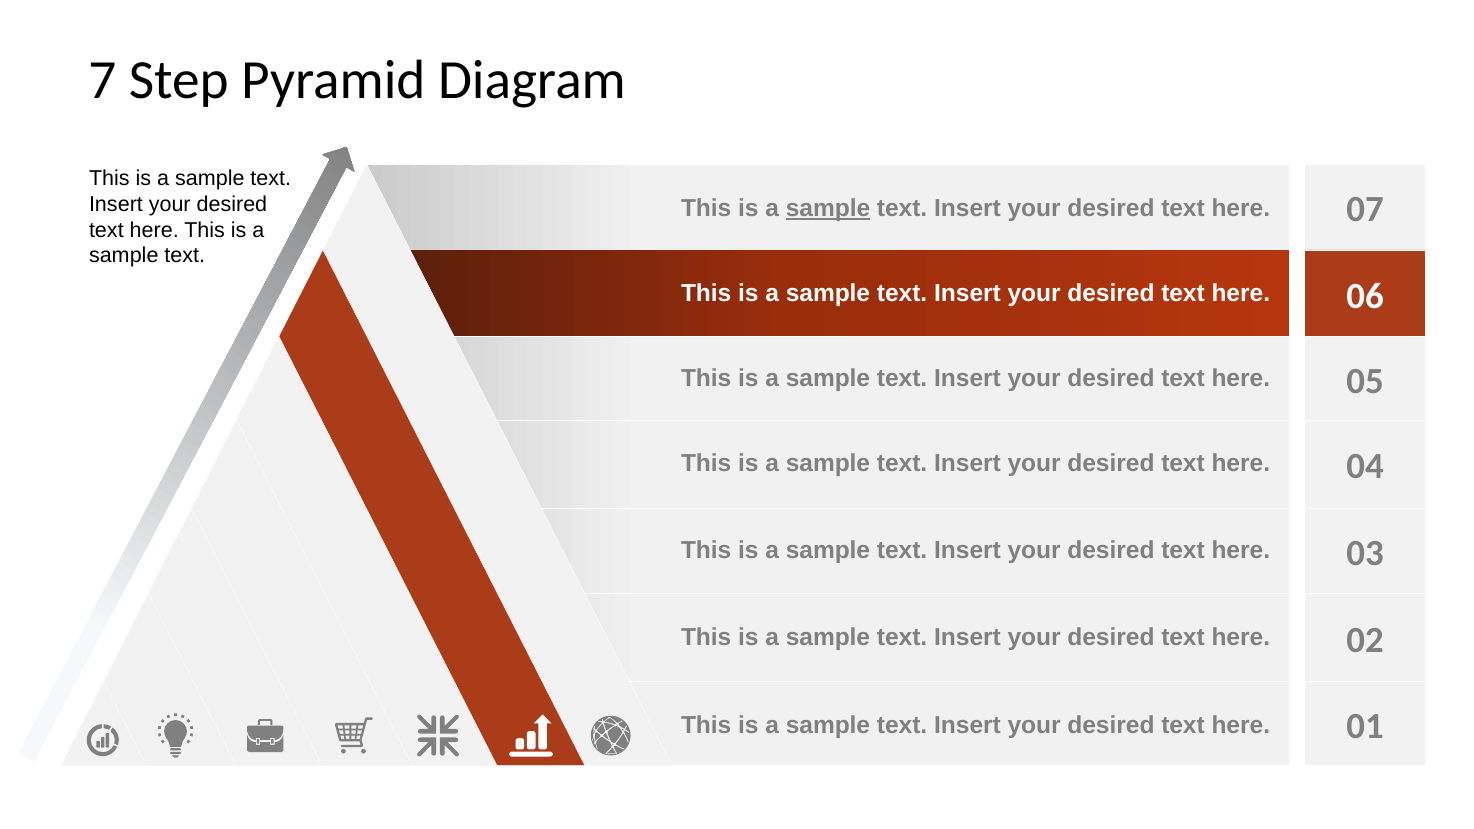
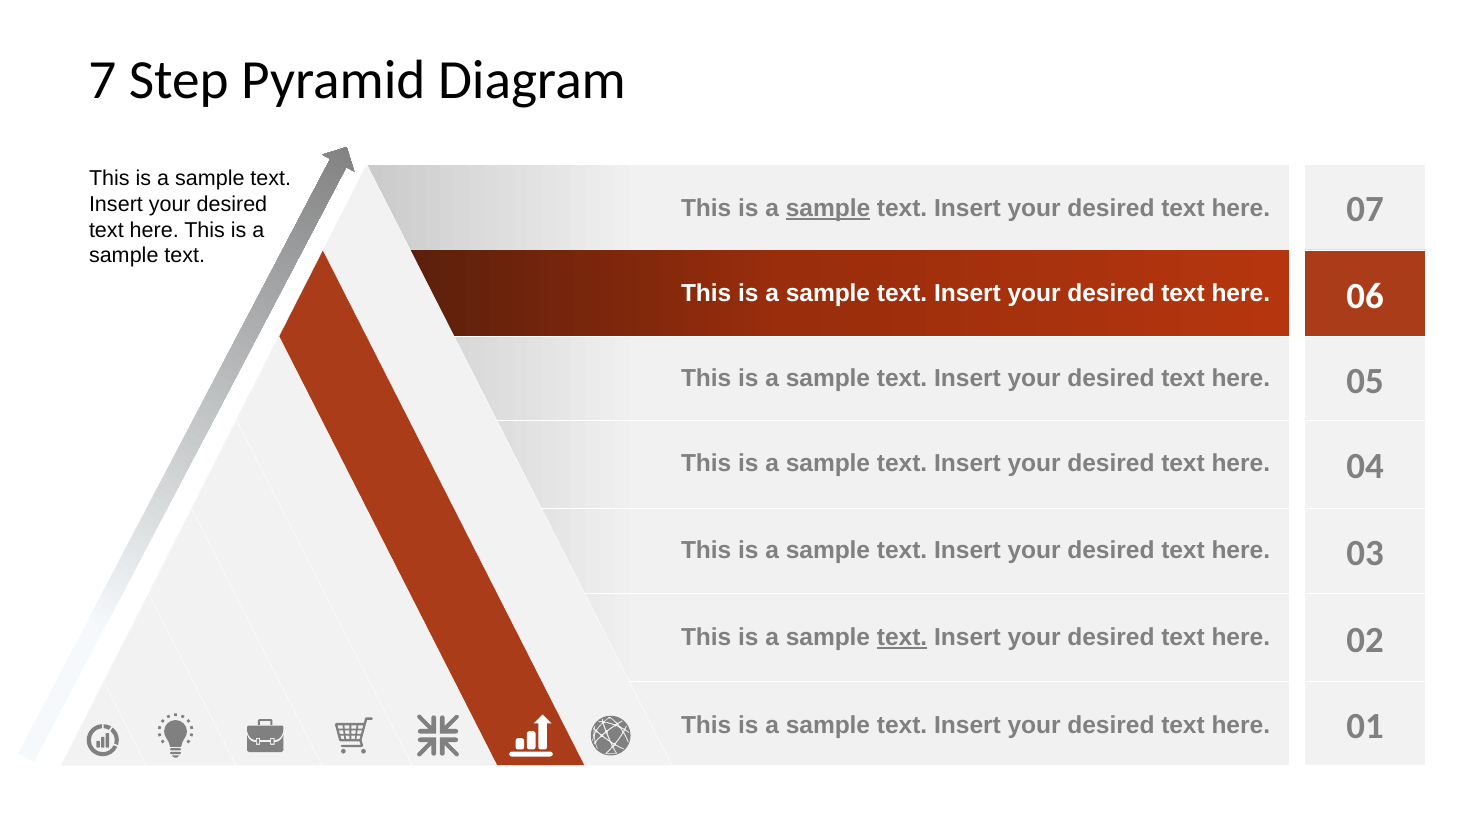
text at (902, 637) underline: none -> present
